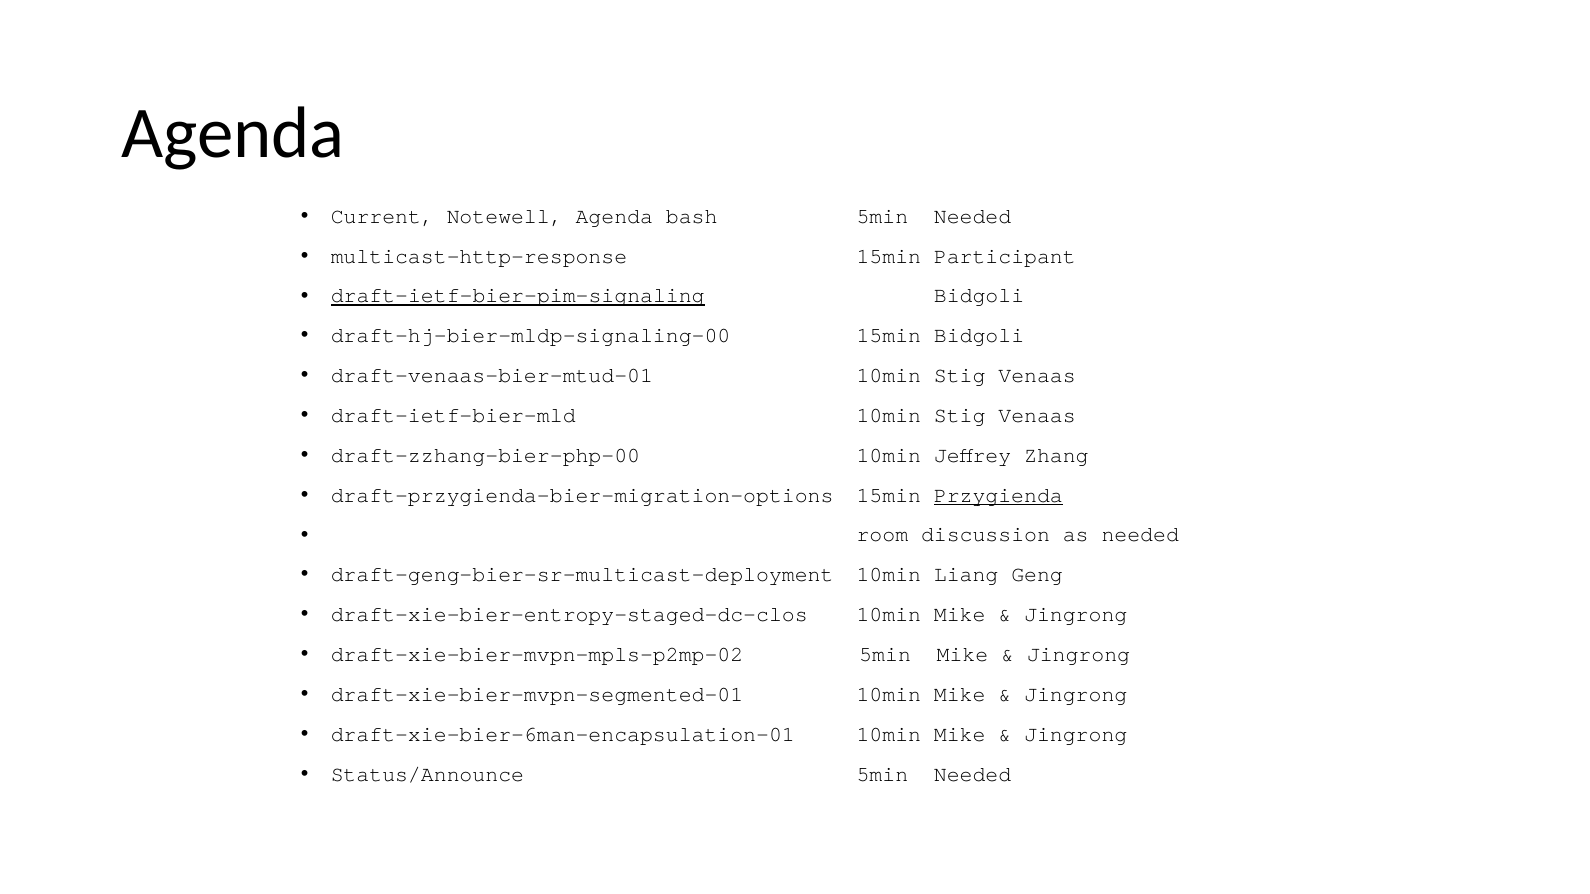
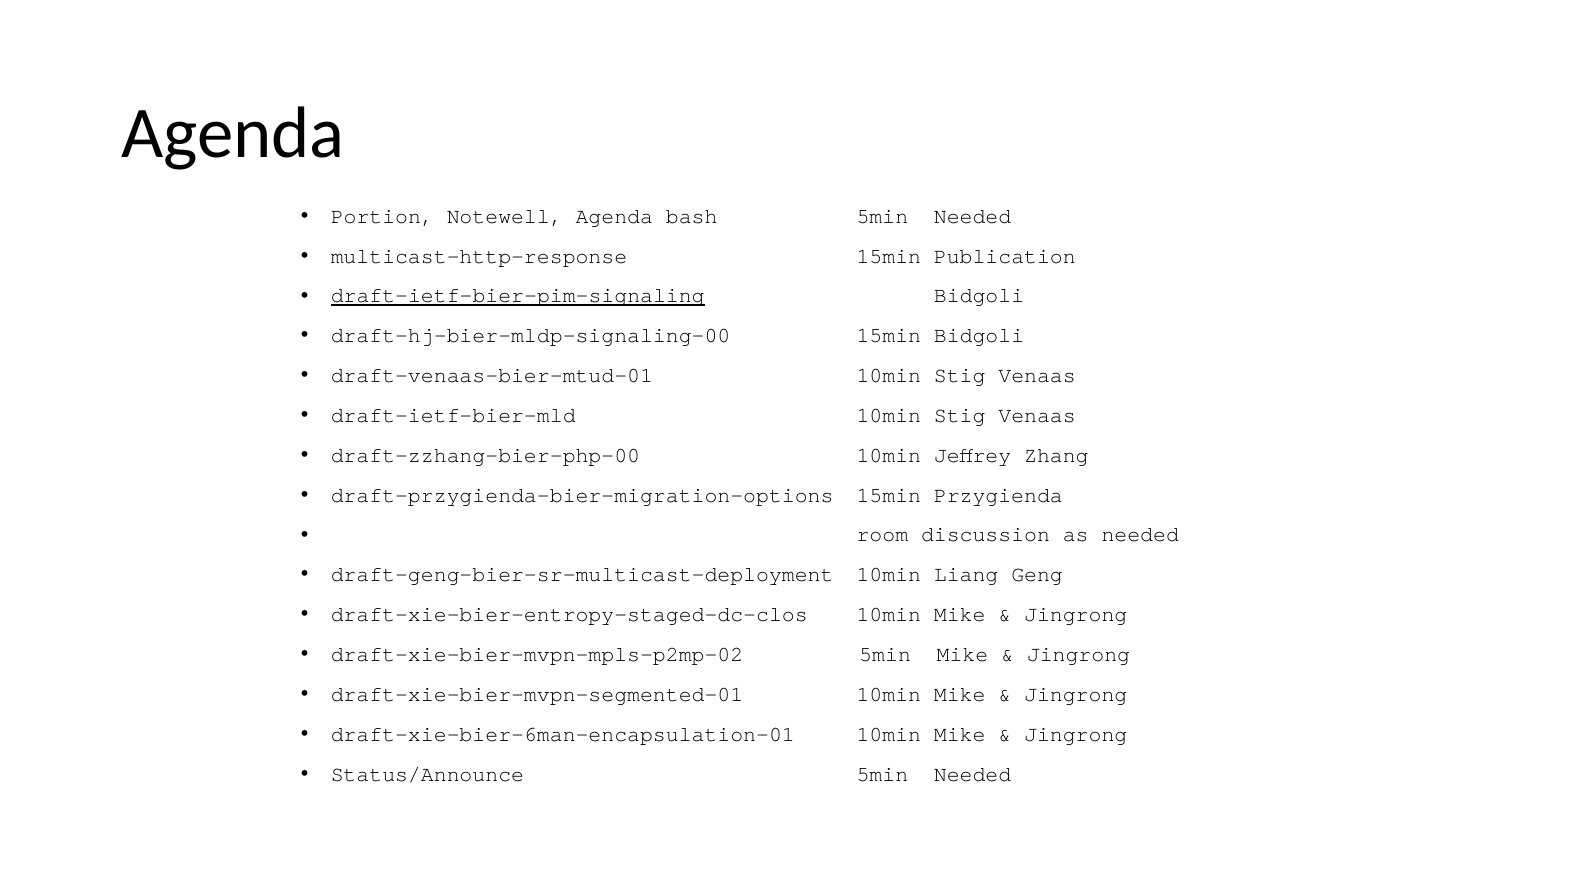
Current: Current -> Portion
Participant: Participant -> Publication
Przygienda underline: present -> none
